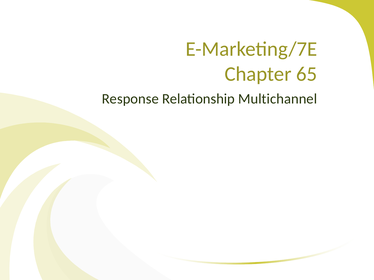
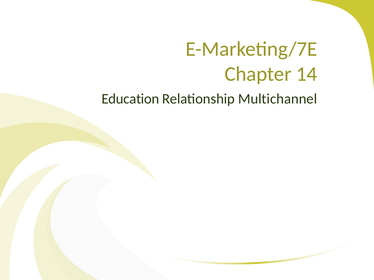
65: 65 -> 14
Response: Response -> Education
